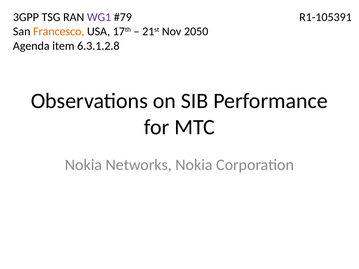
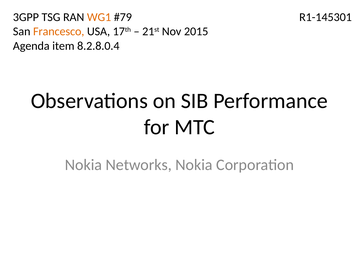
WG1 colour: purple -> orange
R1-105391: R1-105391 -> R1-145301
2050: 2050 -> 2015
6.3.1.2.8: 6.3.1.2.8 -> 8.2.8.0.4
